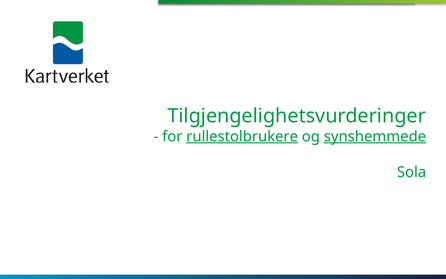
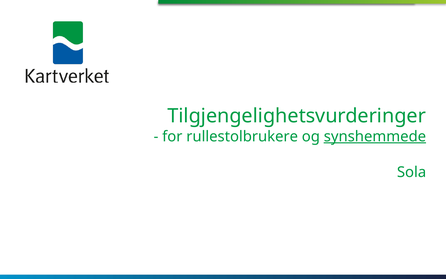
rullestolbrukere underline: present -> none
